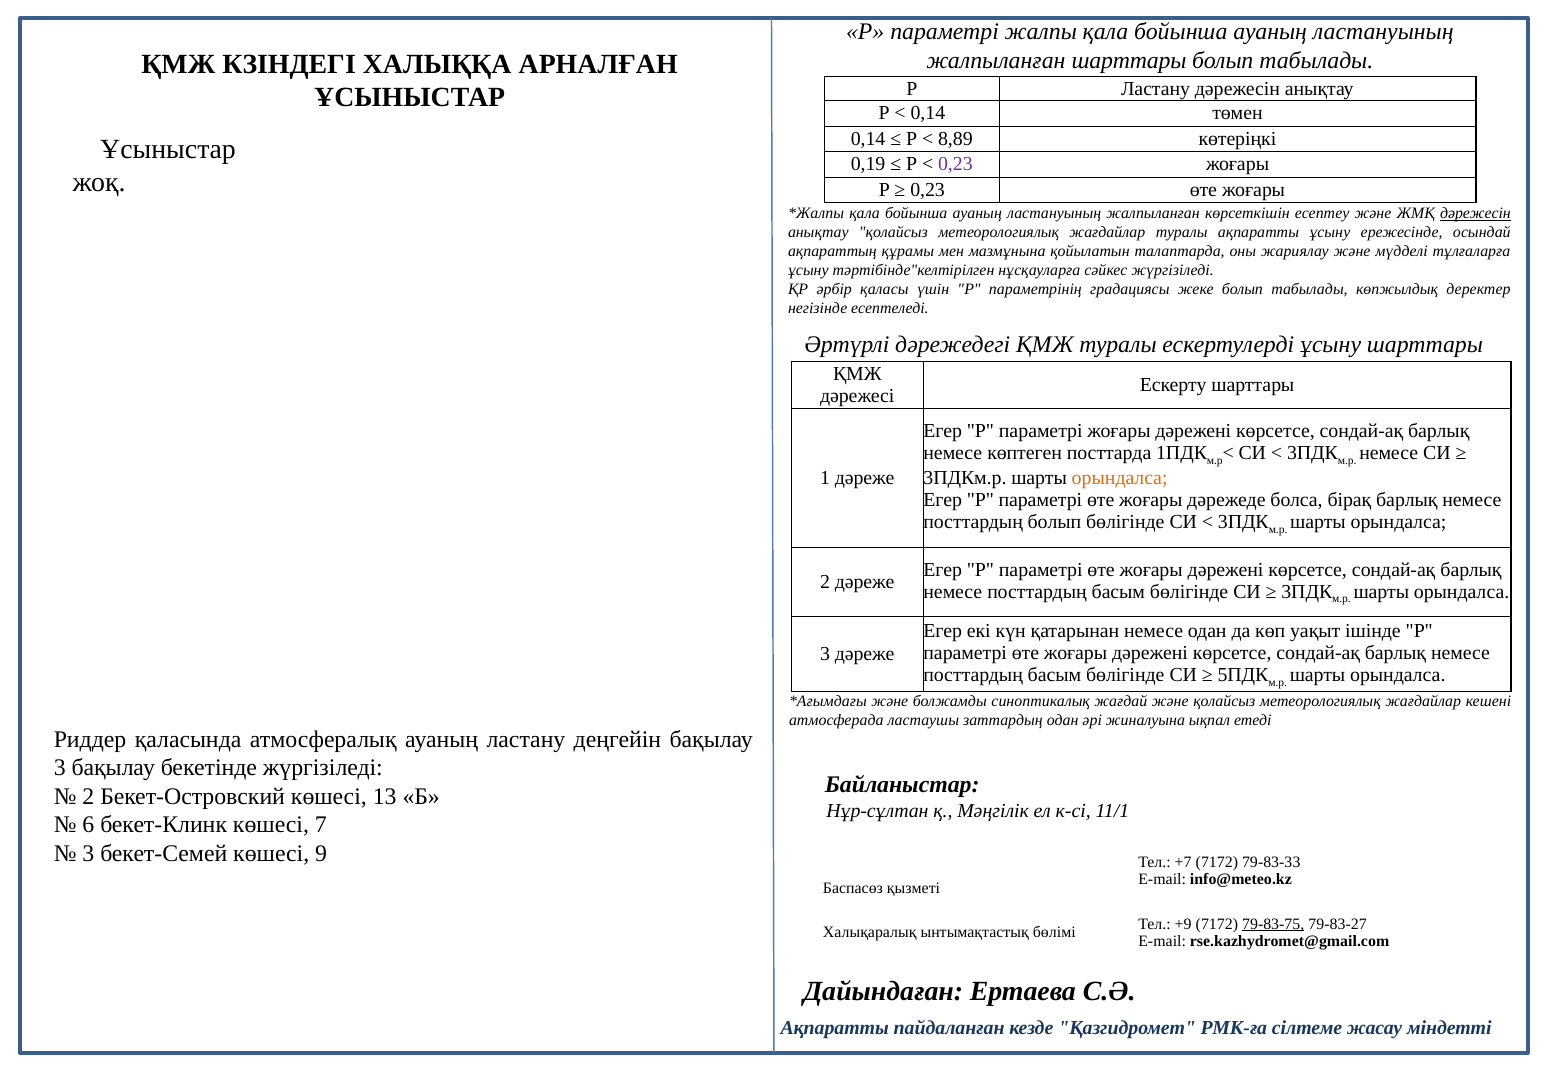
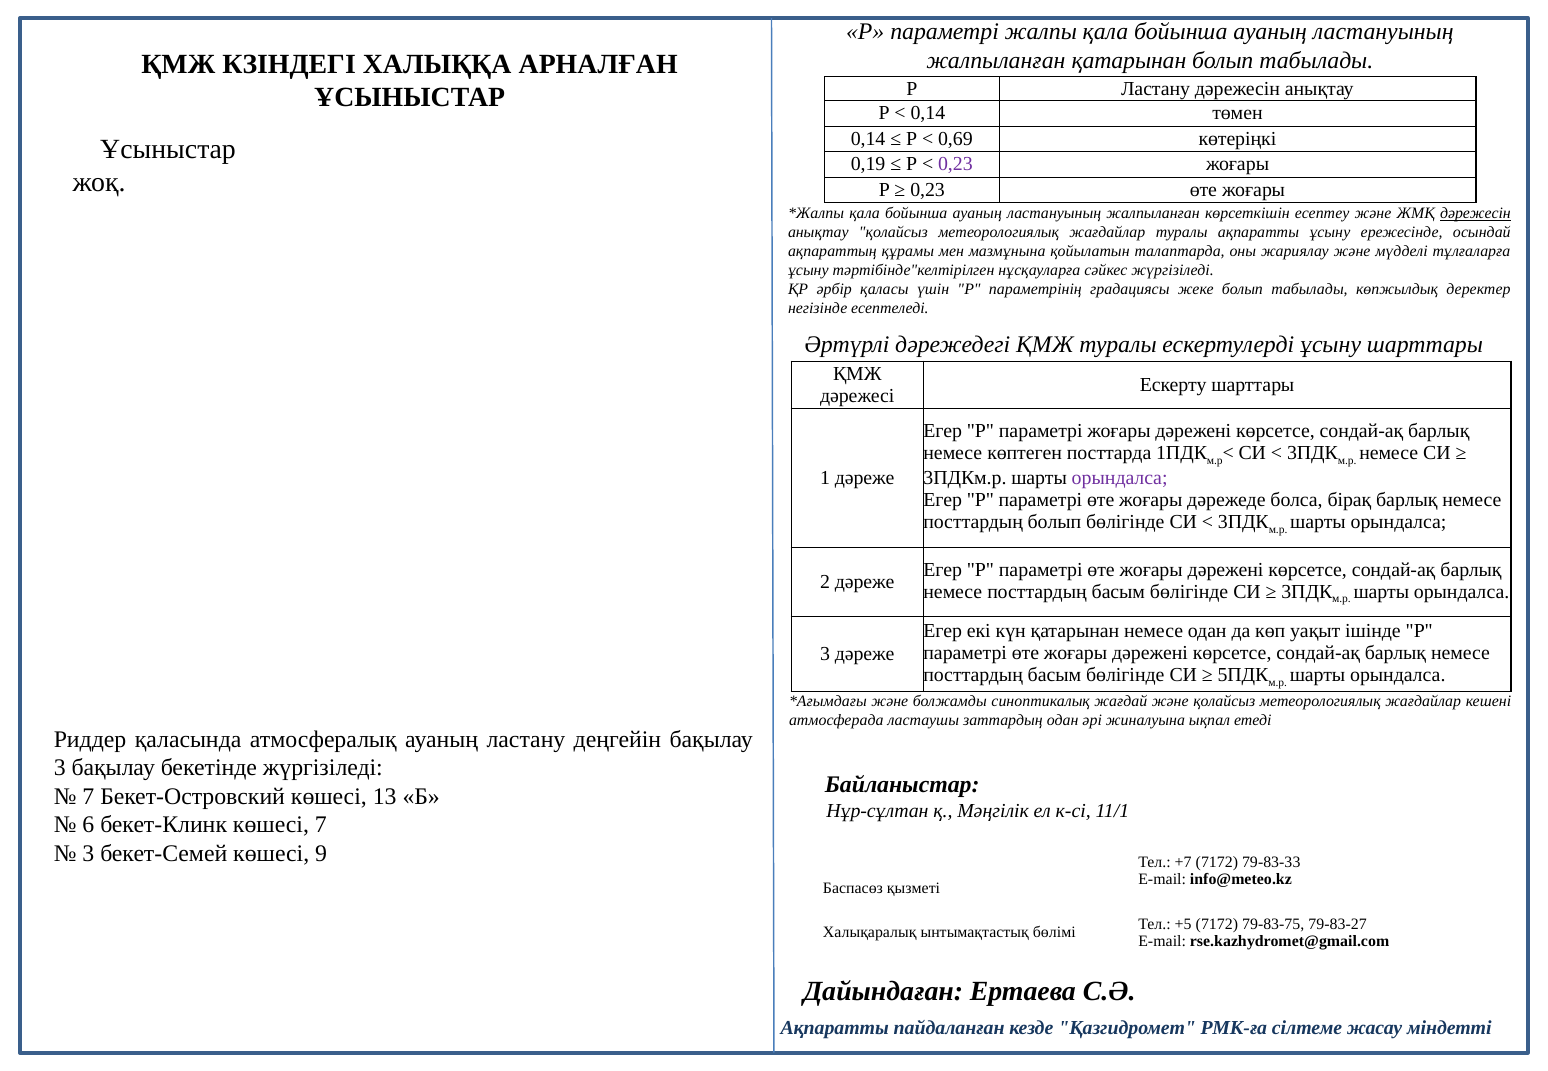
жалпыланған шарттары: шарттары -> қатарынан
8,89: 8,89 -> 0,69
орындалса at (1120, 478) colour: orange -> purple
2 at (88, 797): 2 -> 7
+9: +9 -> +5
79-83-75 underline: present -> none
